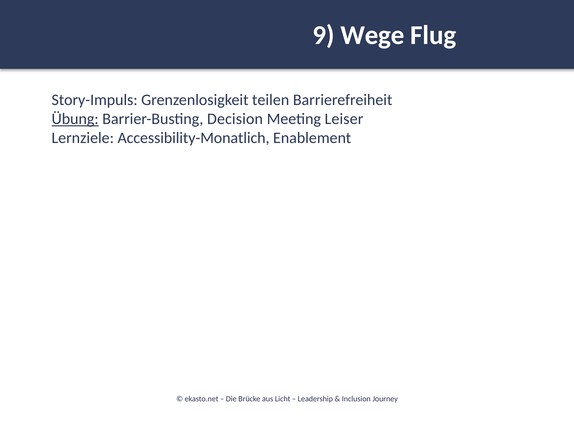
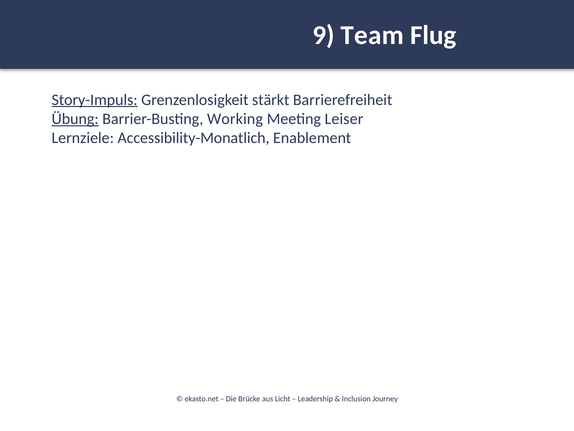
Wege: Wege -> Team
Story-Impuls underline: none -> present
teilen: teilen -> stärkt
Decision: Decision -> Working
